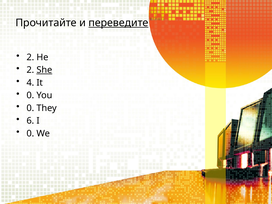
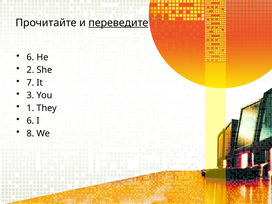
2 at (30, 57): 2 -> 6
She underline: present -> none
4: 4 -> 7
0 at (30, 95): 0 -> 3
0 at (30, 108): 0 -> 1
0 at (30, 133): 0 -> 8
